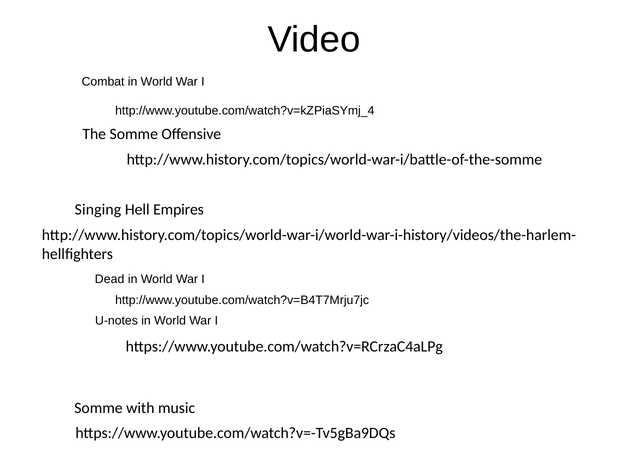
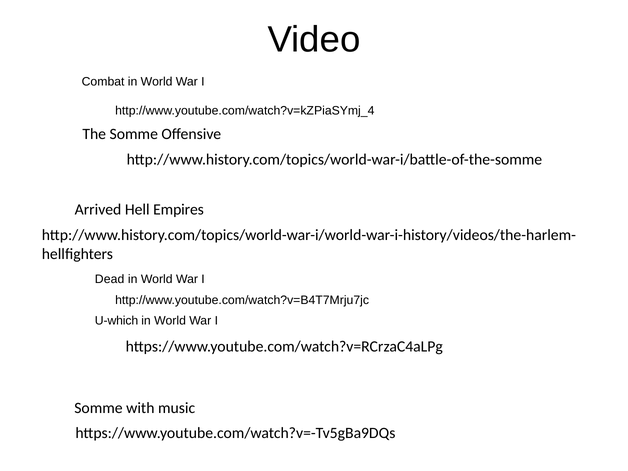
Singing: Singing -> Arrived
U-notes: U-notes -> U-which
